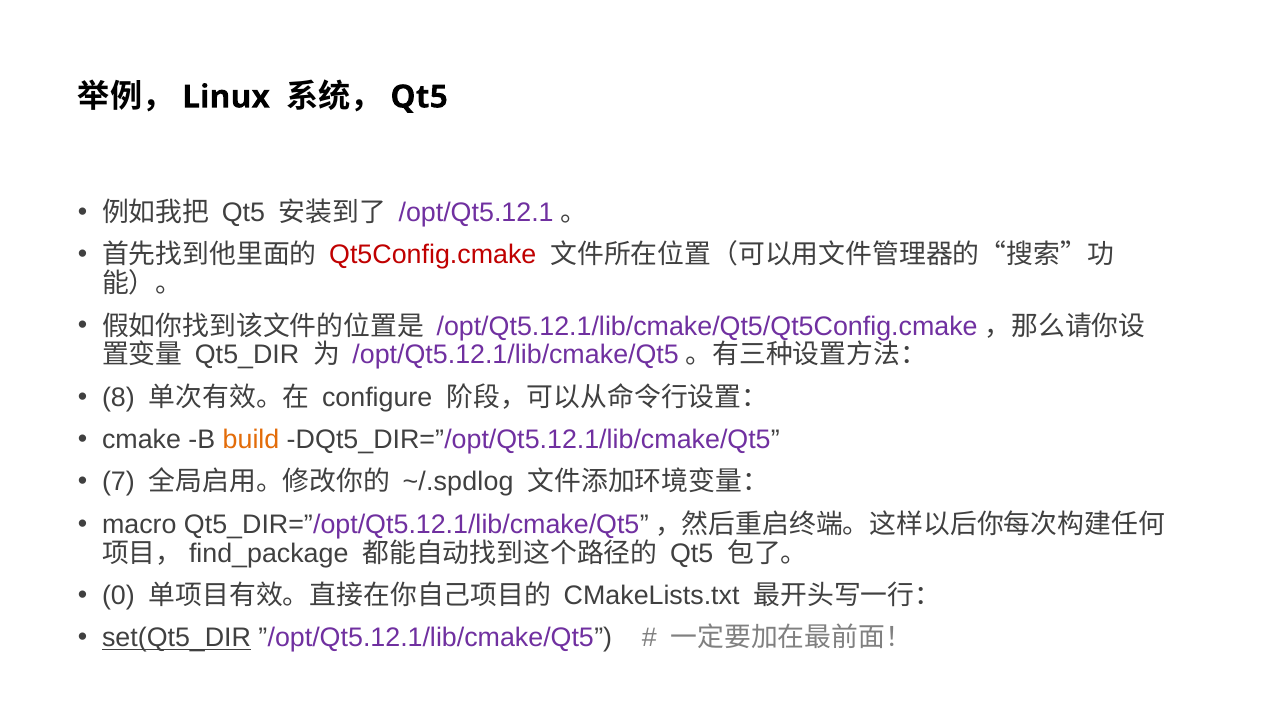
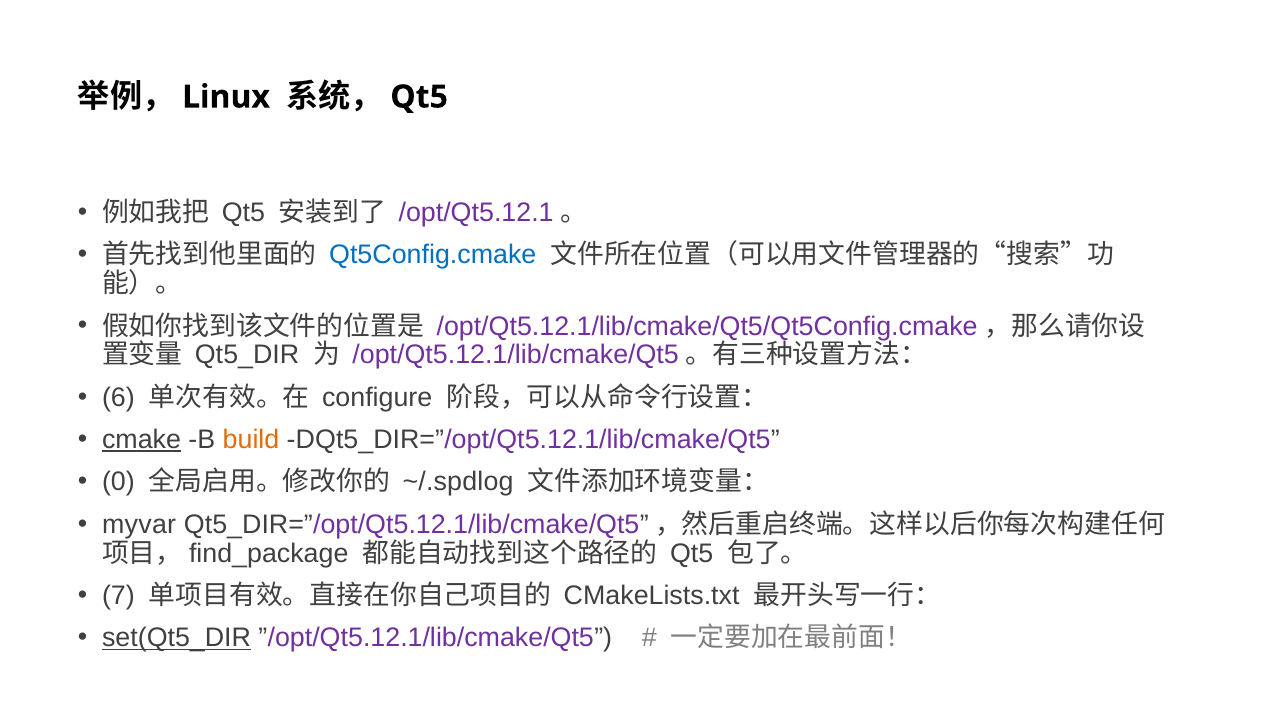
Qt5Config.cmake colour: red -> blue
8: 8 -> 6
cmake underline: none -> present
7: 7 -> 0
macro: macro -> myvar
0: 0 -> 7
